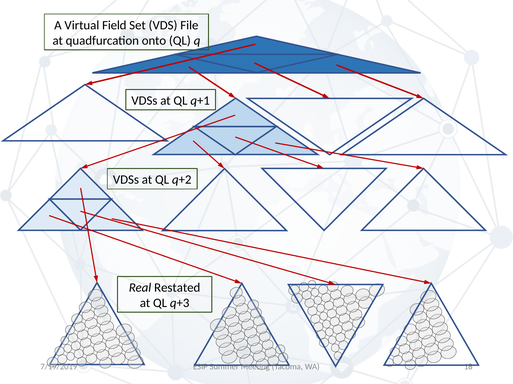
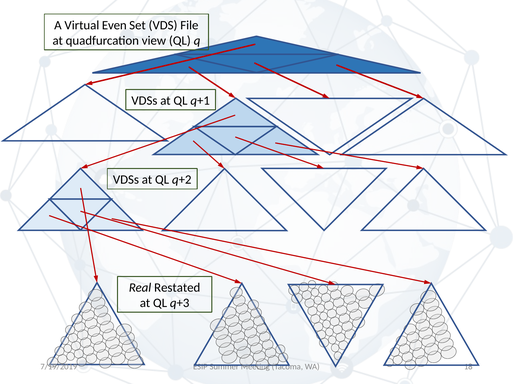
Field: Field -> Even
onto: onto -> view
